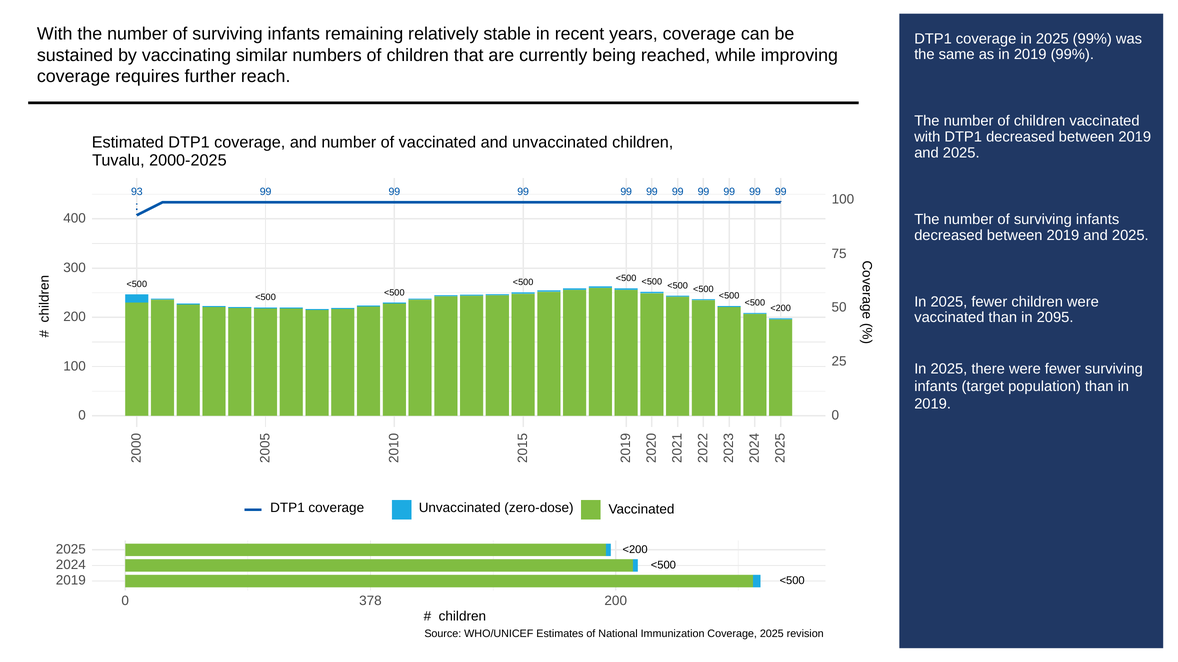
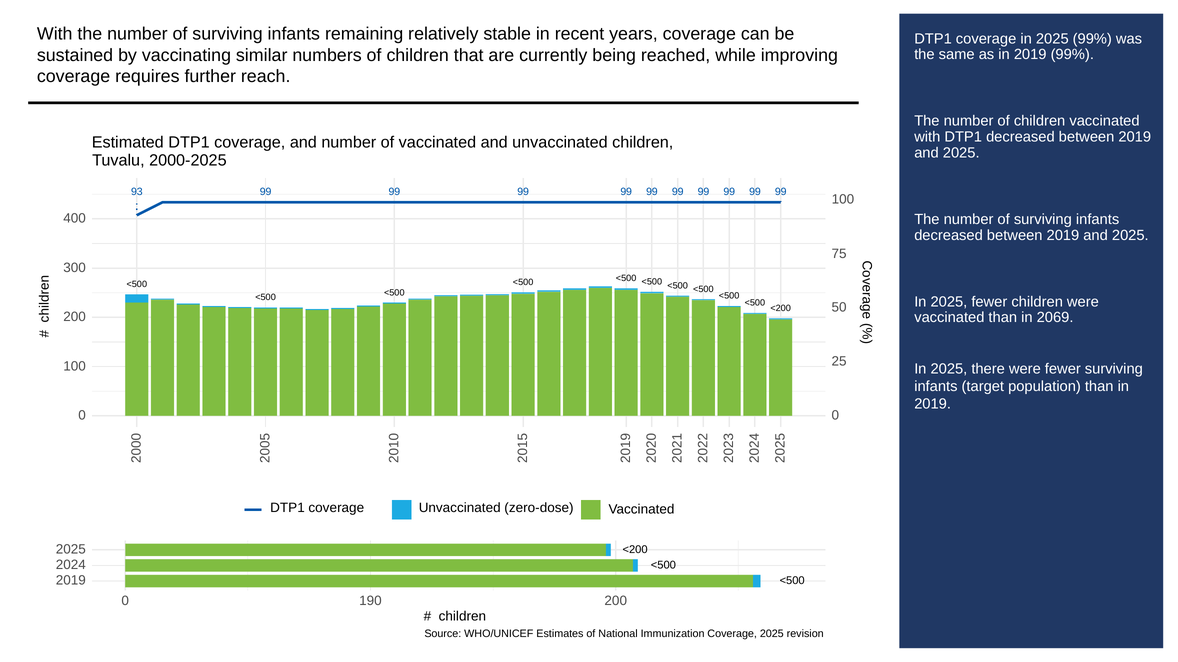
2095: 2095 -> 2069
378: 378 -> 190
